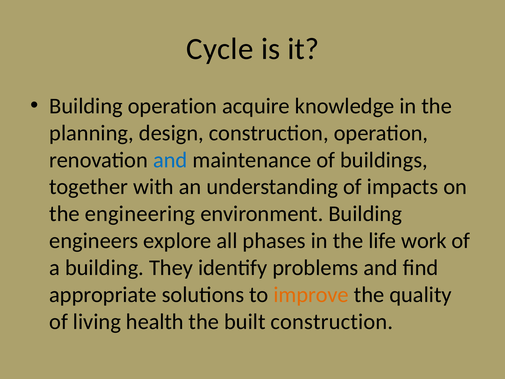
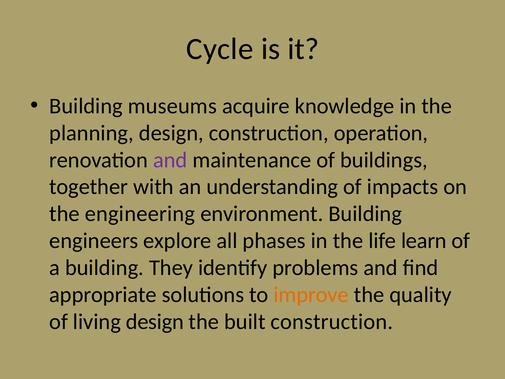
Building operation: operation -> museums
and at (170, 160) colour: blue -> purple
work: work -> learn
living health: health -> design
